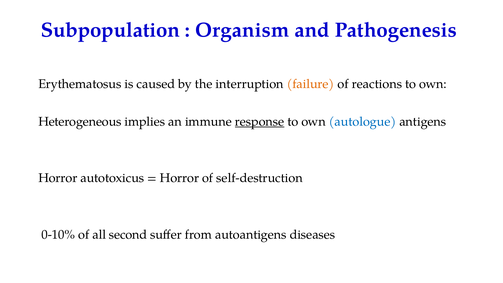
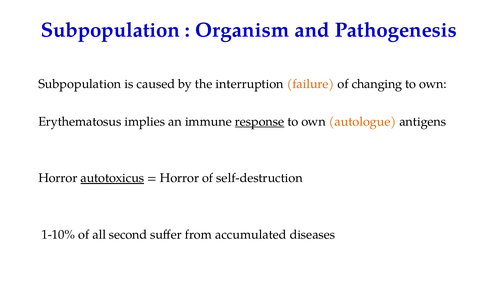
Erythematosus at (80, 84): Erythematosus -> Subpopulation
reactions: reactions -> changing
Heterogeneous: Heterogeneous -> Erythematosus
autologue colour: blue -> orange
autotoxicus underline: none -> present
0-10%: 0-10% -> 1-10%
autoantigens: autoantigens -> accumulated
